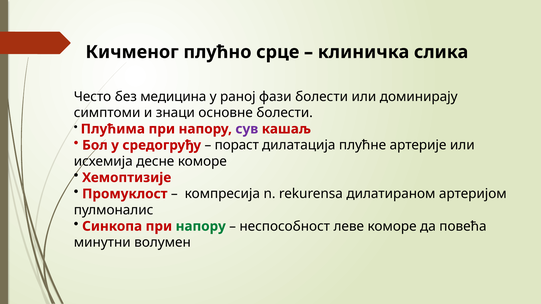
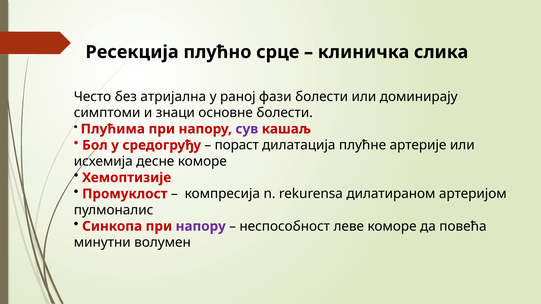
Кичменог: Кичменог -> Ресекција
медицина: медицина -> атријална
напору at (201, 226) colour: green -> purple
